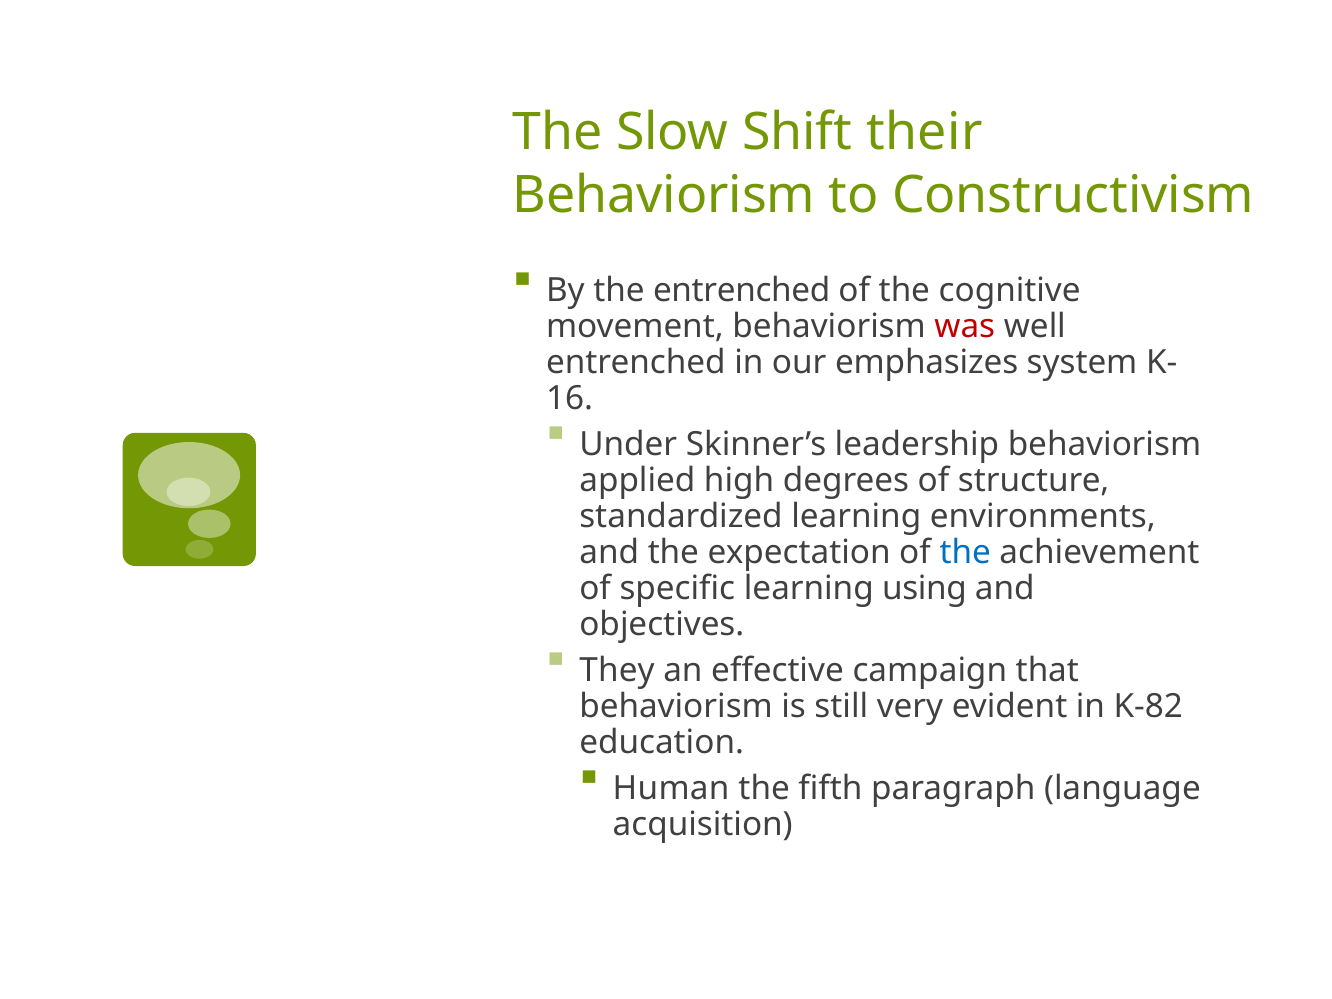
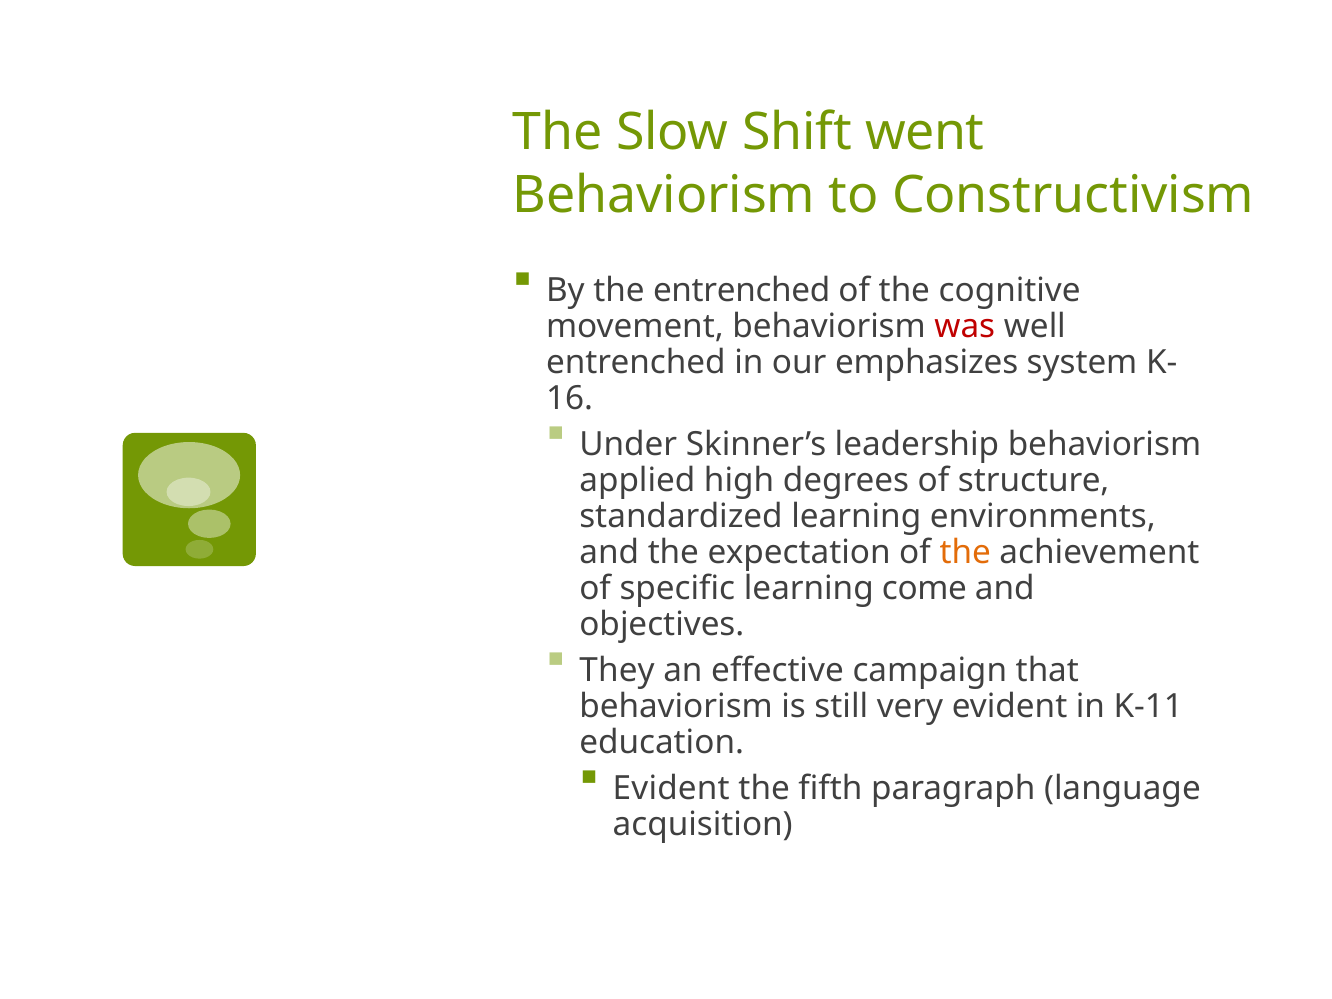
their: their -> went
the at (965, 552) colour: blue -> orange
using: using -> come
K-82: K-82 -> K-11
Human at (671, 788): Human -> Evident
